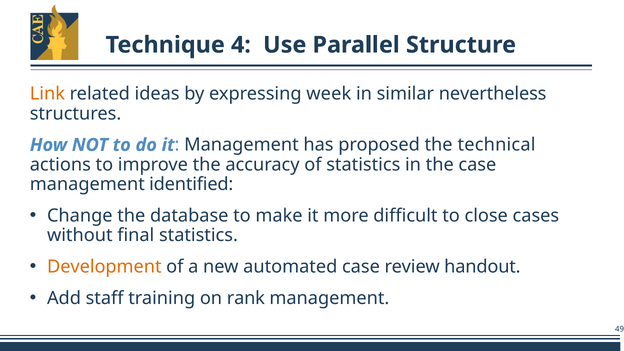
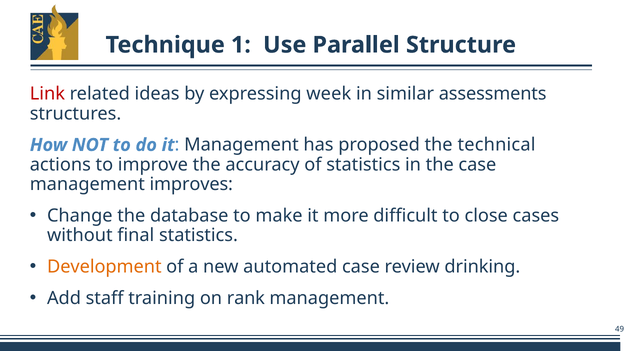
4: 4 -> 1
Link colour: orange -> red
nevertheless: nevertheless -> assessments
identified: identified -> improves
handout: handout -> drinking
